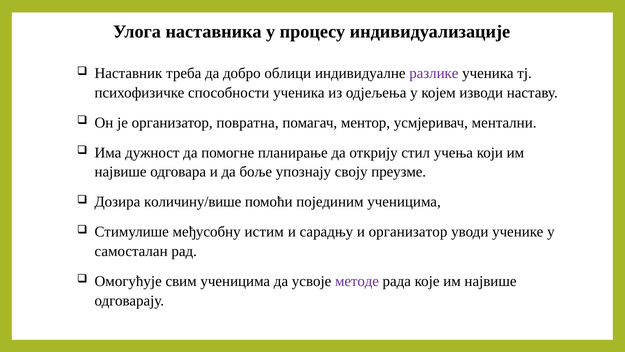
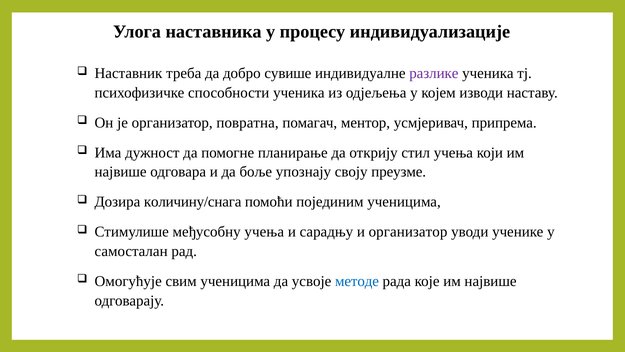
облици: облици -> сувише
ментални: ментални -> припрема
количину/више: количину/више -> количину/снага
међусобну истим: истим -> учења
методе colour: purple -> blue
